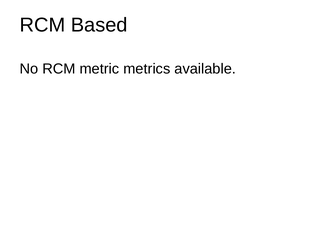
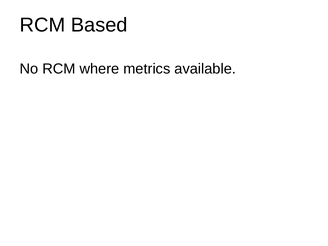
metric: metric -> where
